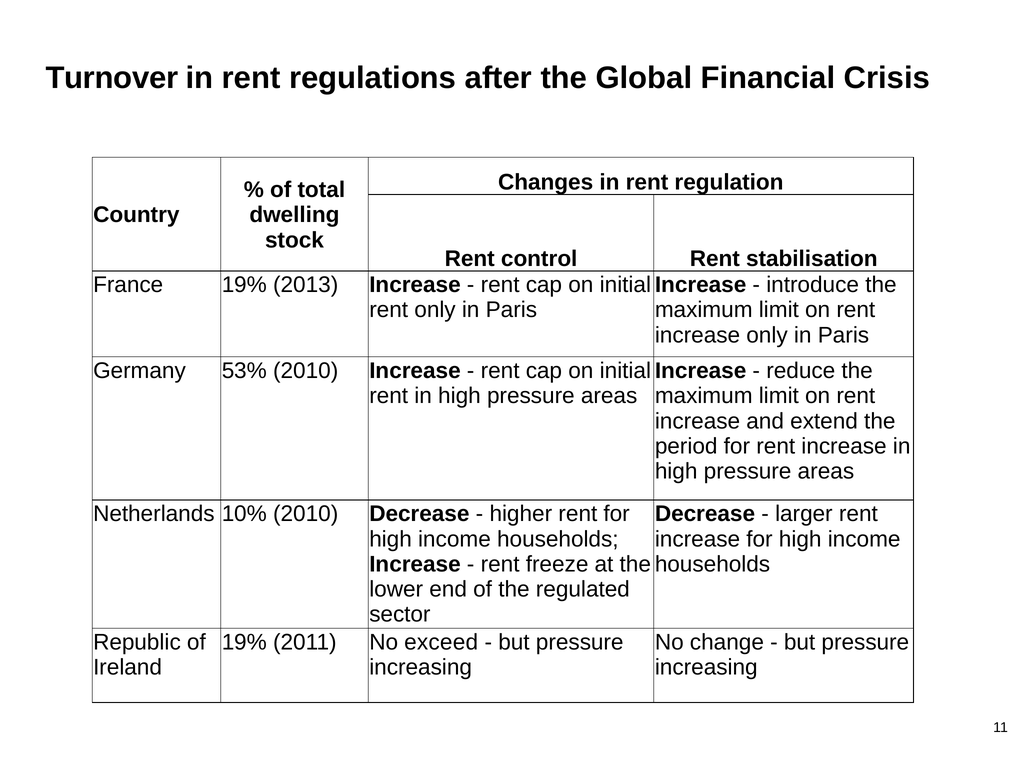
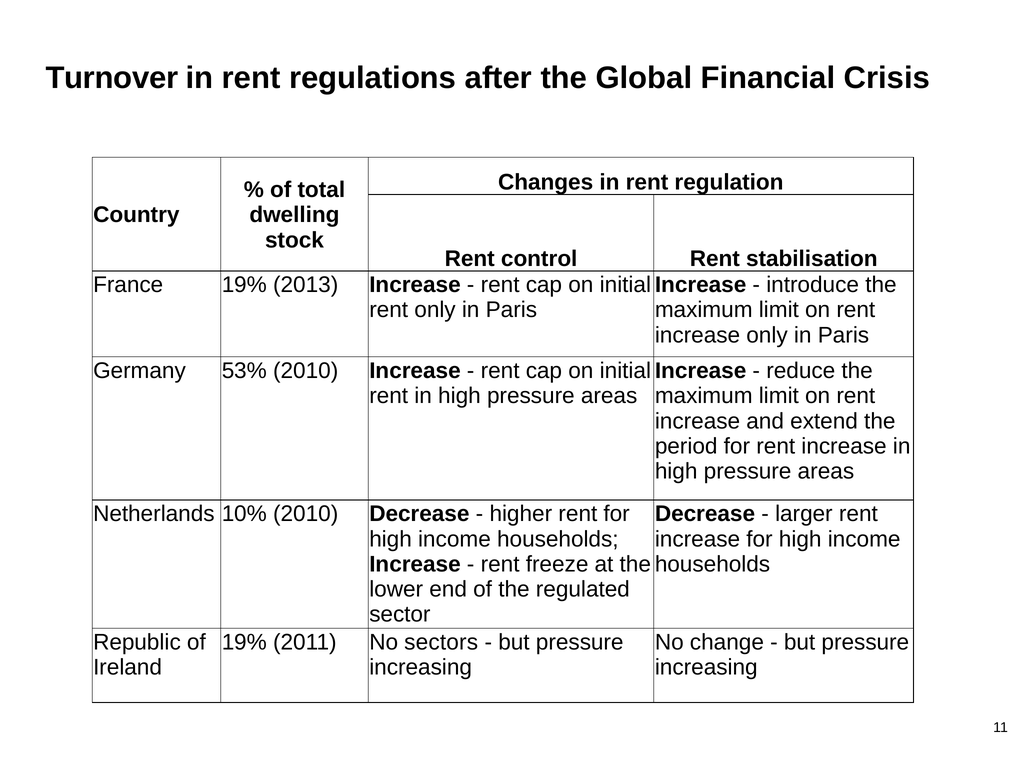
exceed: exceed -> sectors
